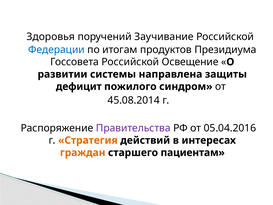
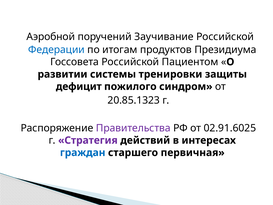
Здоровья: Здоровья -> Аэробной
Освещение: Освещение -> Пациентом
направлена: направлена -> тренировки
45.08.2014: 45.08.2014 -> 20.85.1323
05.04.2016: 05.04.2016 -> 02.91.6025
Стратегия colour: orange -> purple
граждан colour: orange -> blue
пациентам: пациентам -> первичная
